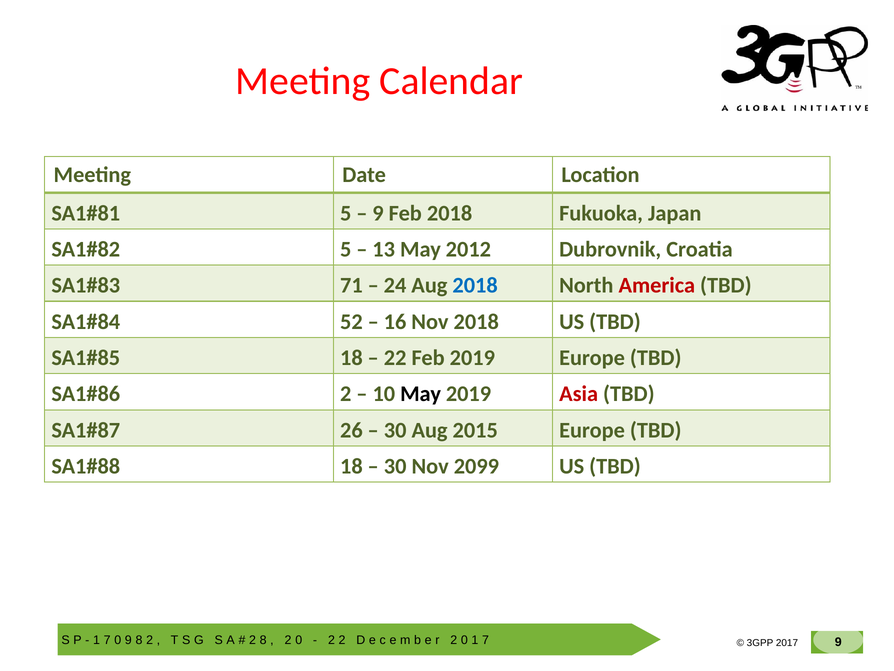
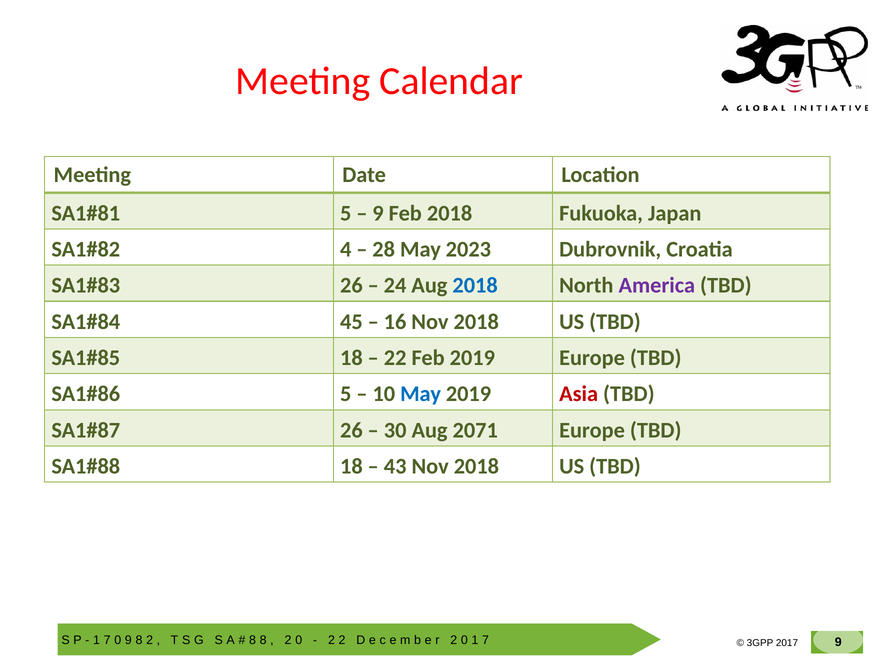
5 at (346, 249): 5 -> 4
13: 13 -> 28
May 2012: 2012 -> 2023
71 at (351, 285): 71 -> 26
America colour: red -> purple
52: 52 -> 45
2 at (346, 394): 2 -> 5
May at (421, 394) colour: black -> blue
2015: 2015 -> 2071
30 at (395, 466): 30 -> 43
2099 at (476, 466): 2099 -> 2018
2 at (253, 640): 2 -> 8
